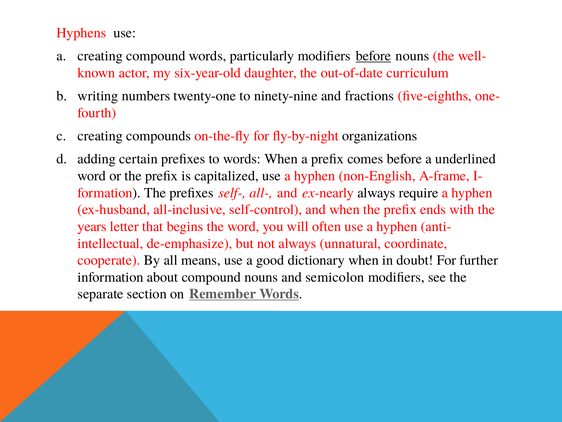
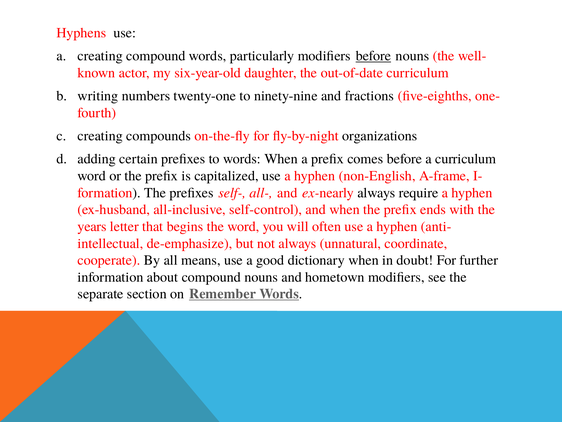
a underlined: underlined -> curriculum
semicolon: semicolon -> hometown
